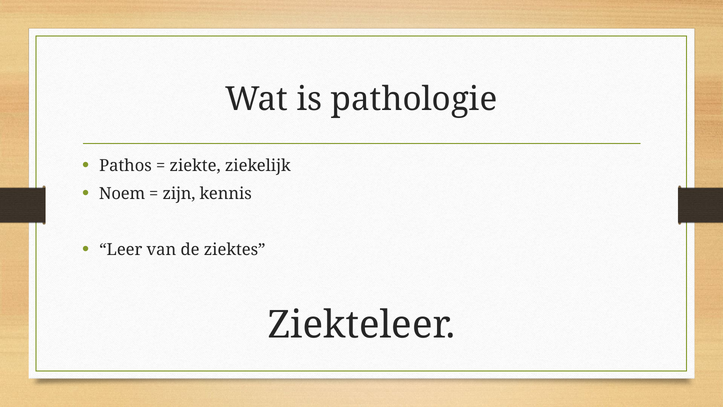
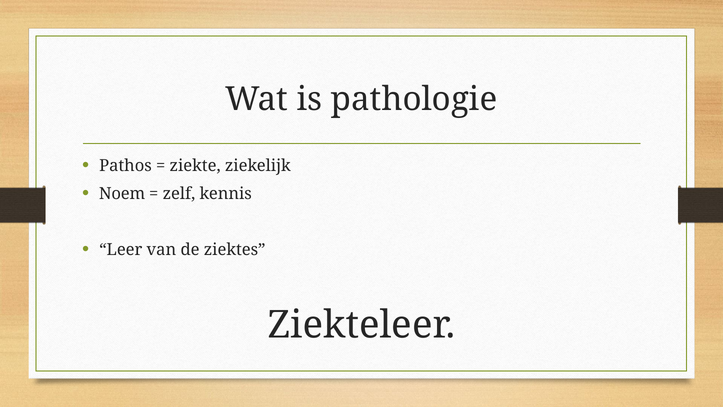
zijn: zijn -> zelf
